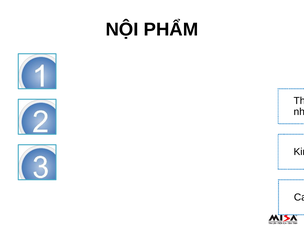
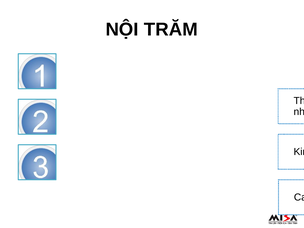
PHẨM: PHẨM -> TRĂM
